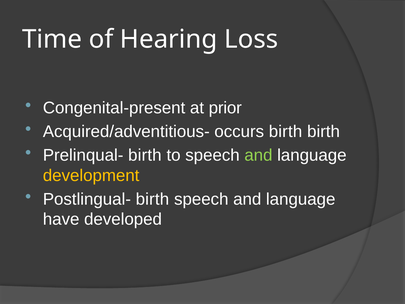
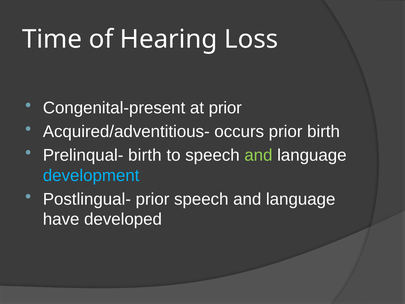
occurs birth: birth -> prior
development colour: yellow -> light blue
Postlingual- birth: birth -> prior
